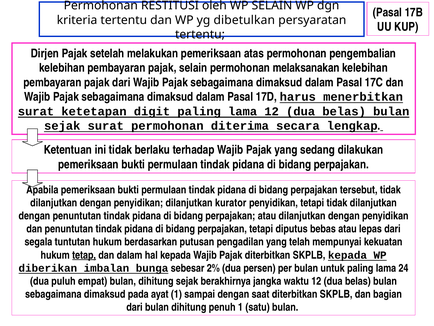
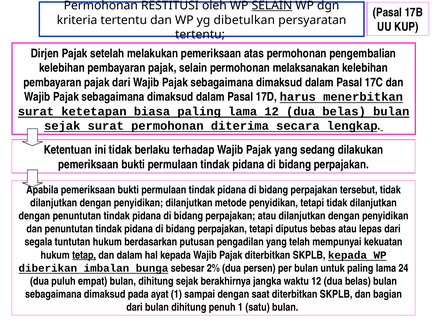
SELAIN at (272, 6) underline: none -> present
digit: digit -> biasa
kurator: kurator -> metode
